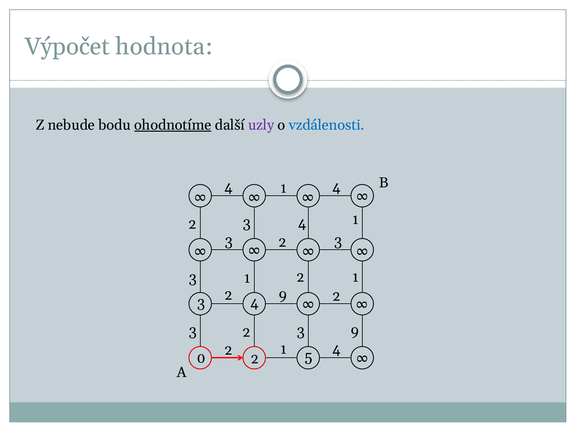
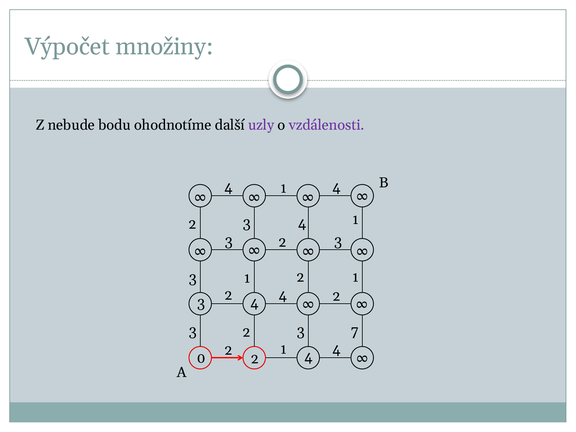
hodnota: hodnota -> množiny
ohodnotíme underline: present -> none
vzdálenosti colour: blue -> purple
9 at (283, 295): 9 -> 4
3 9: 9 -> 7
5 at (309, 357): 5 -> 4
